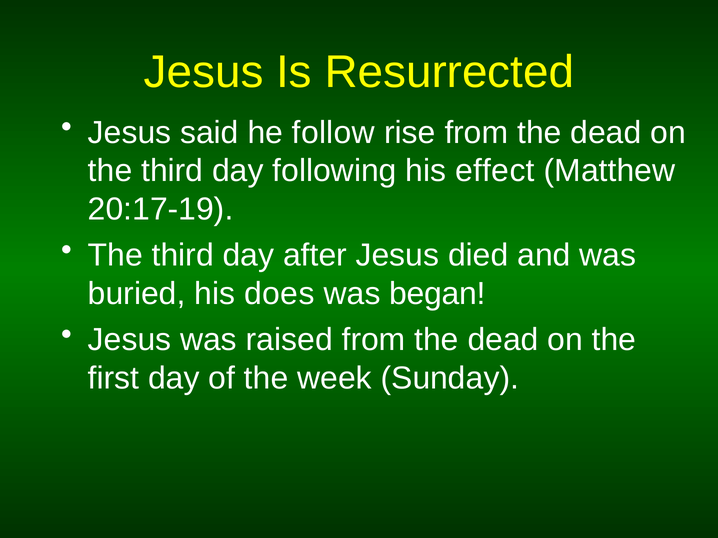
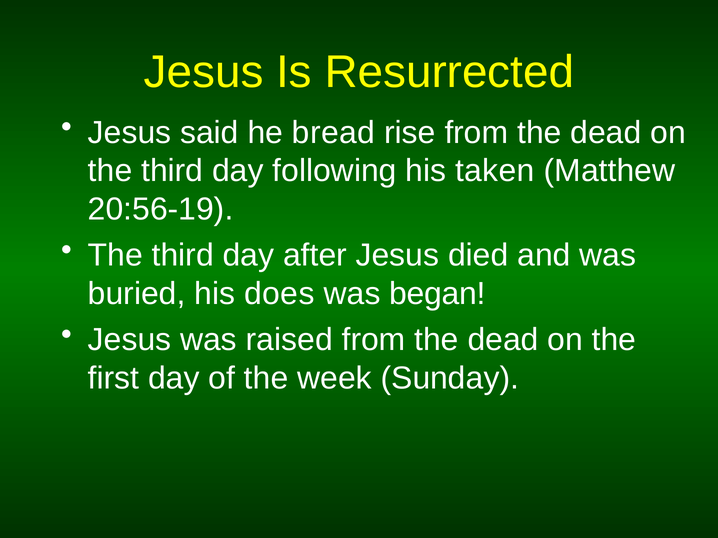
follow: follow -> bread
effect: effect -> taken
20:17-19: 20:17-19 -> 20:56-19
